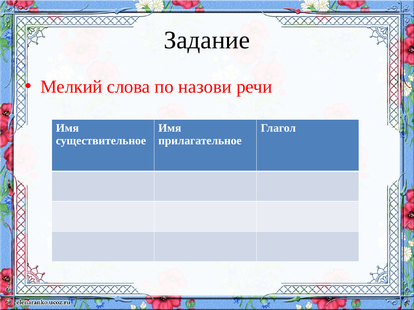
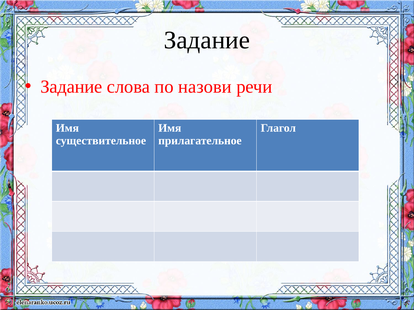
Мелкий at (71, 87): Мелкий -> Задание
